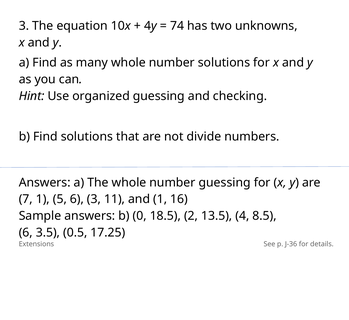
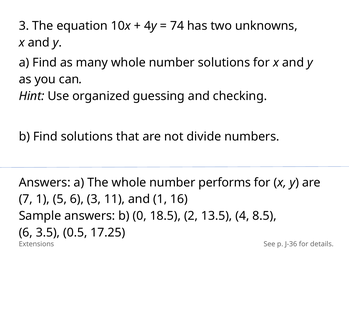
number guessing: guessing -> performs
